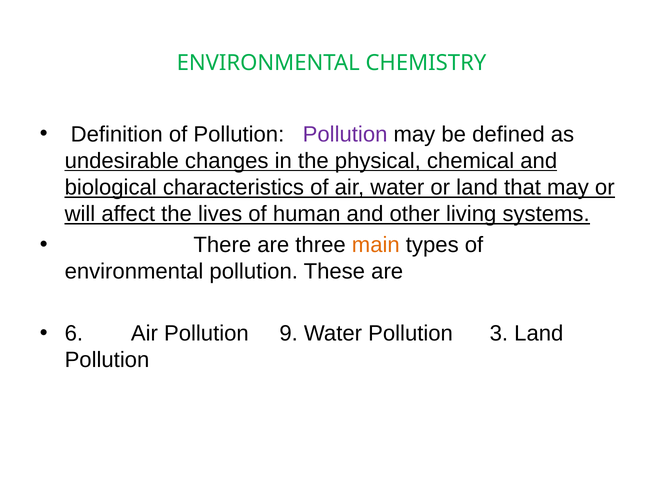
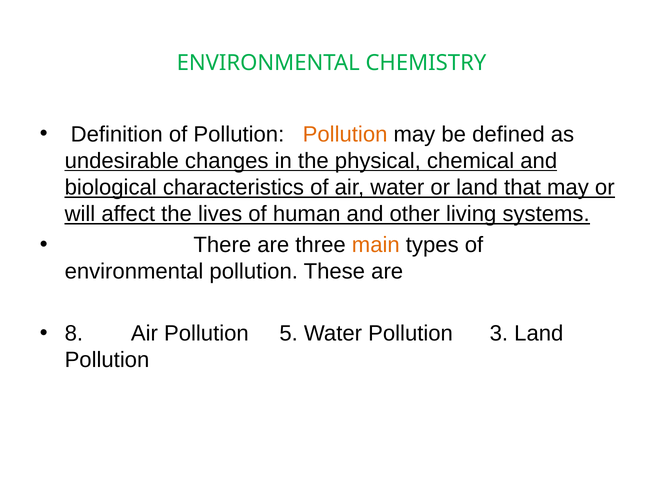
Pollution at (345, 134) colour: purple -> orange
6: 6 -> 8
9: 9 -> 5
